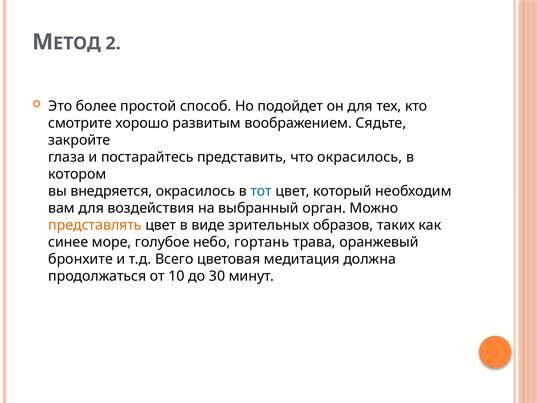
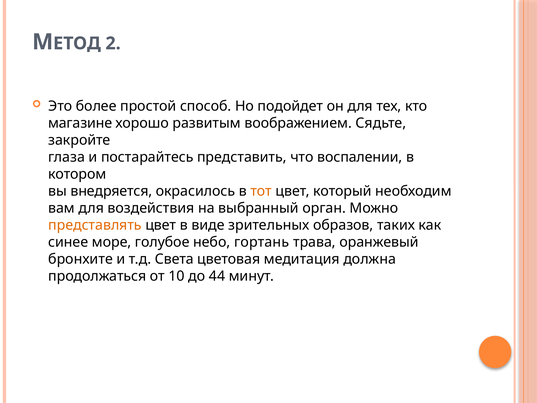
смотрите: смотрите -> магазине
что окрасилось: окрасилось -> воспалении
тот colour: blue -> orange
Всего: Всего -> Света
30: 30 -> 44
